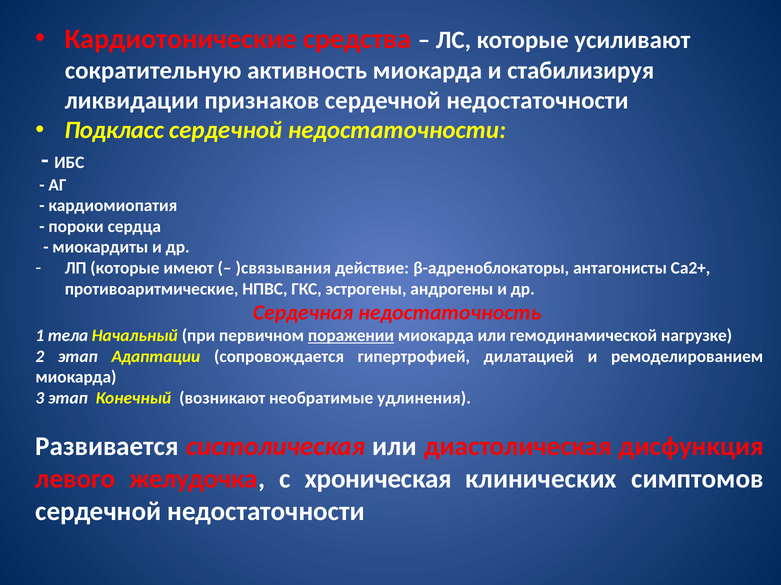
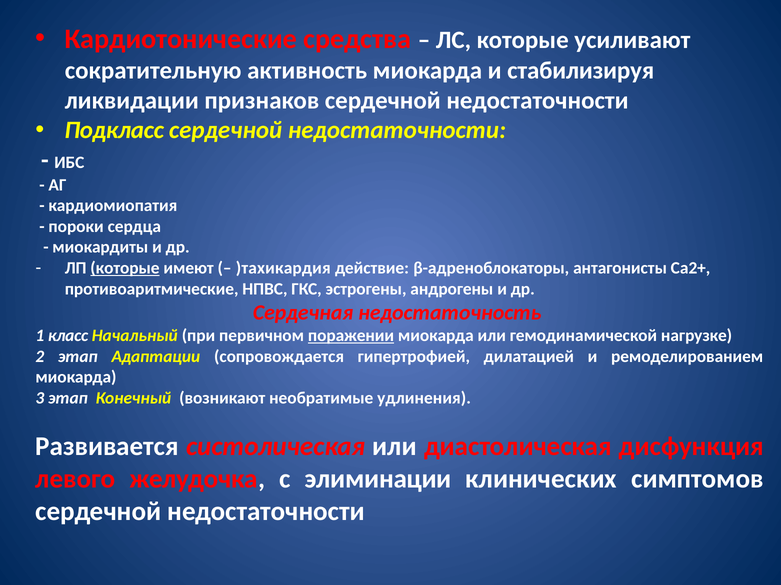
которые at (125, 268) underline: none -> present
)связывания: )связывания -> )тахикардия
тела: тела -> класс
хроническая: хроническая -> элиминации
